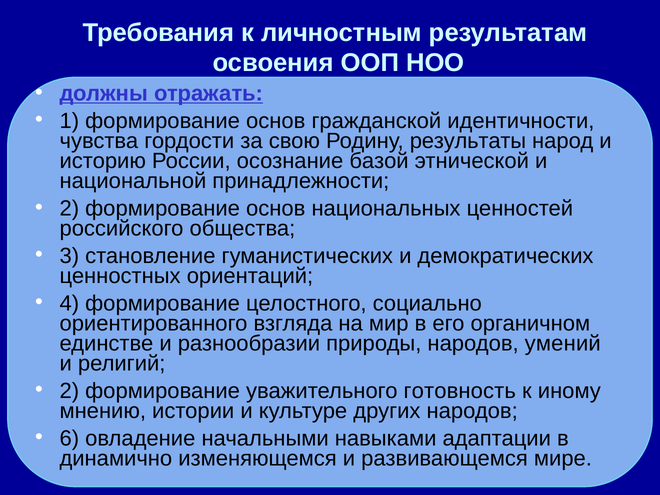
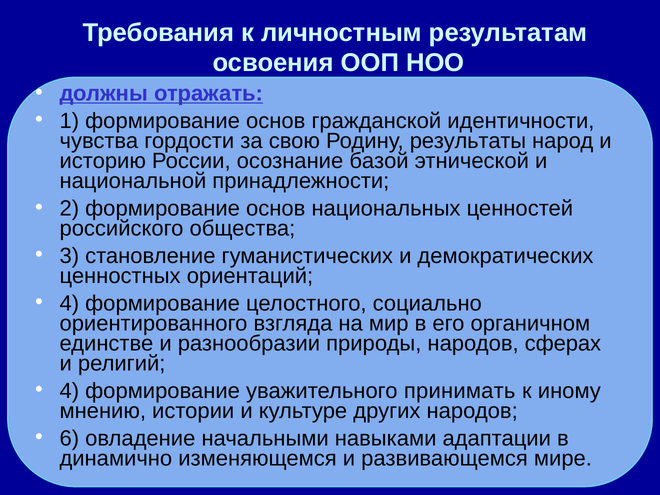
умений: умений -> сферах
2 at (69, 391): 2 -> 4
готовность: готовность -> принимать
